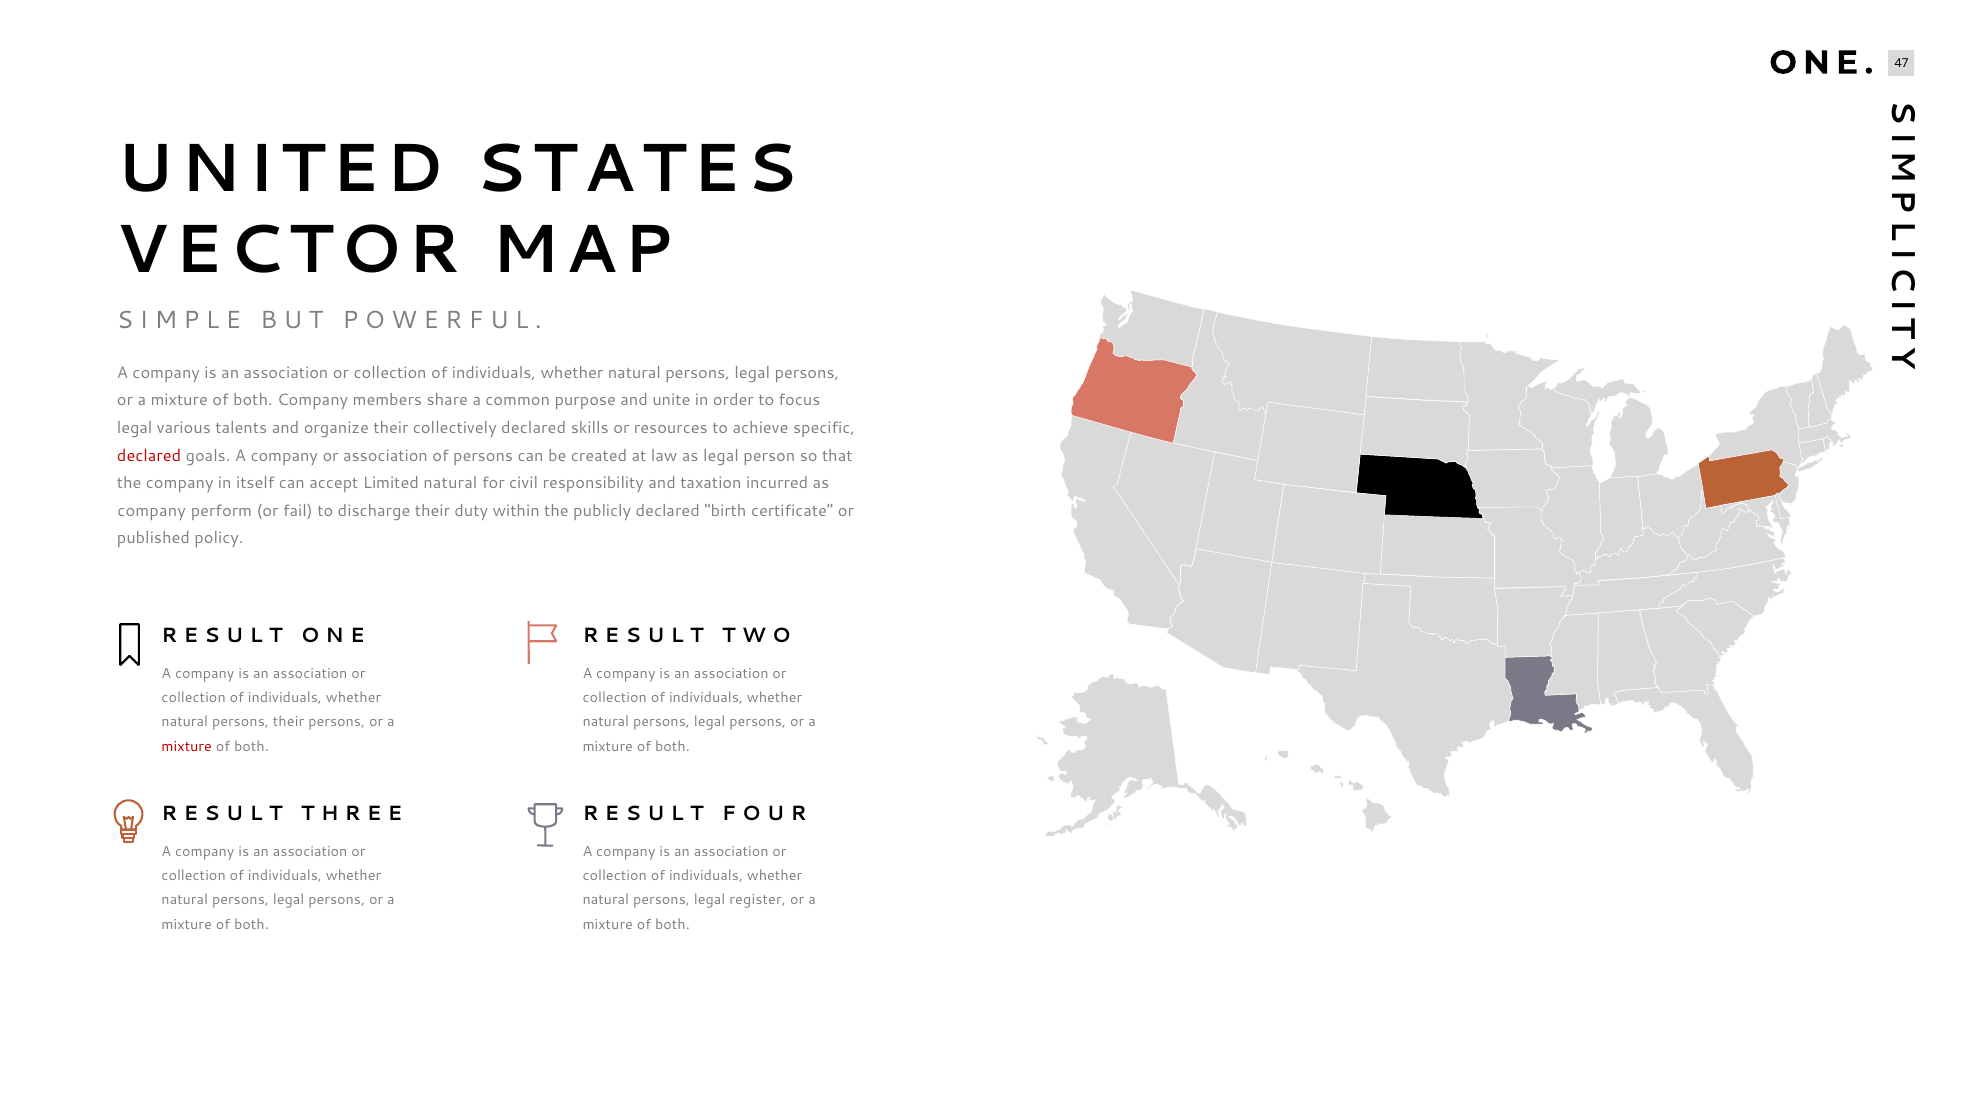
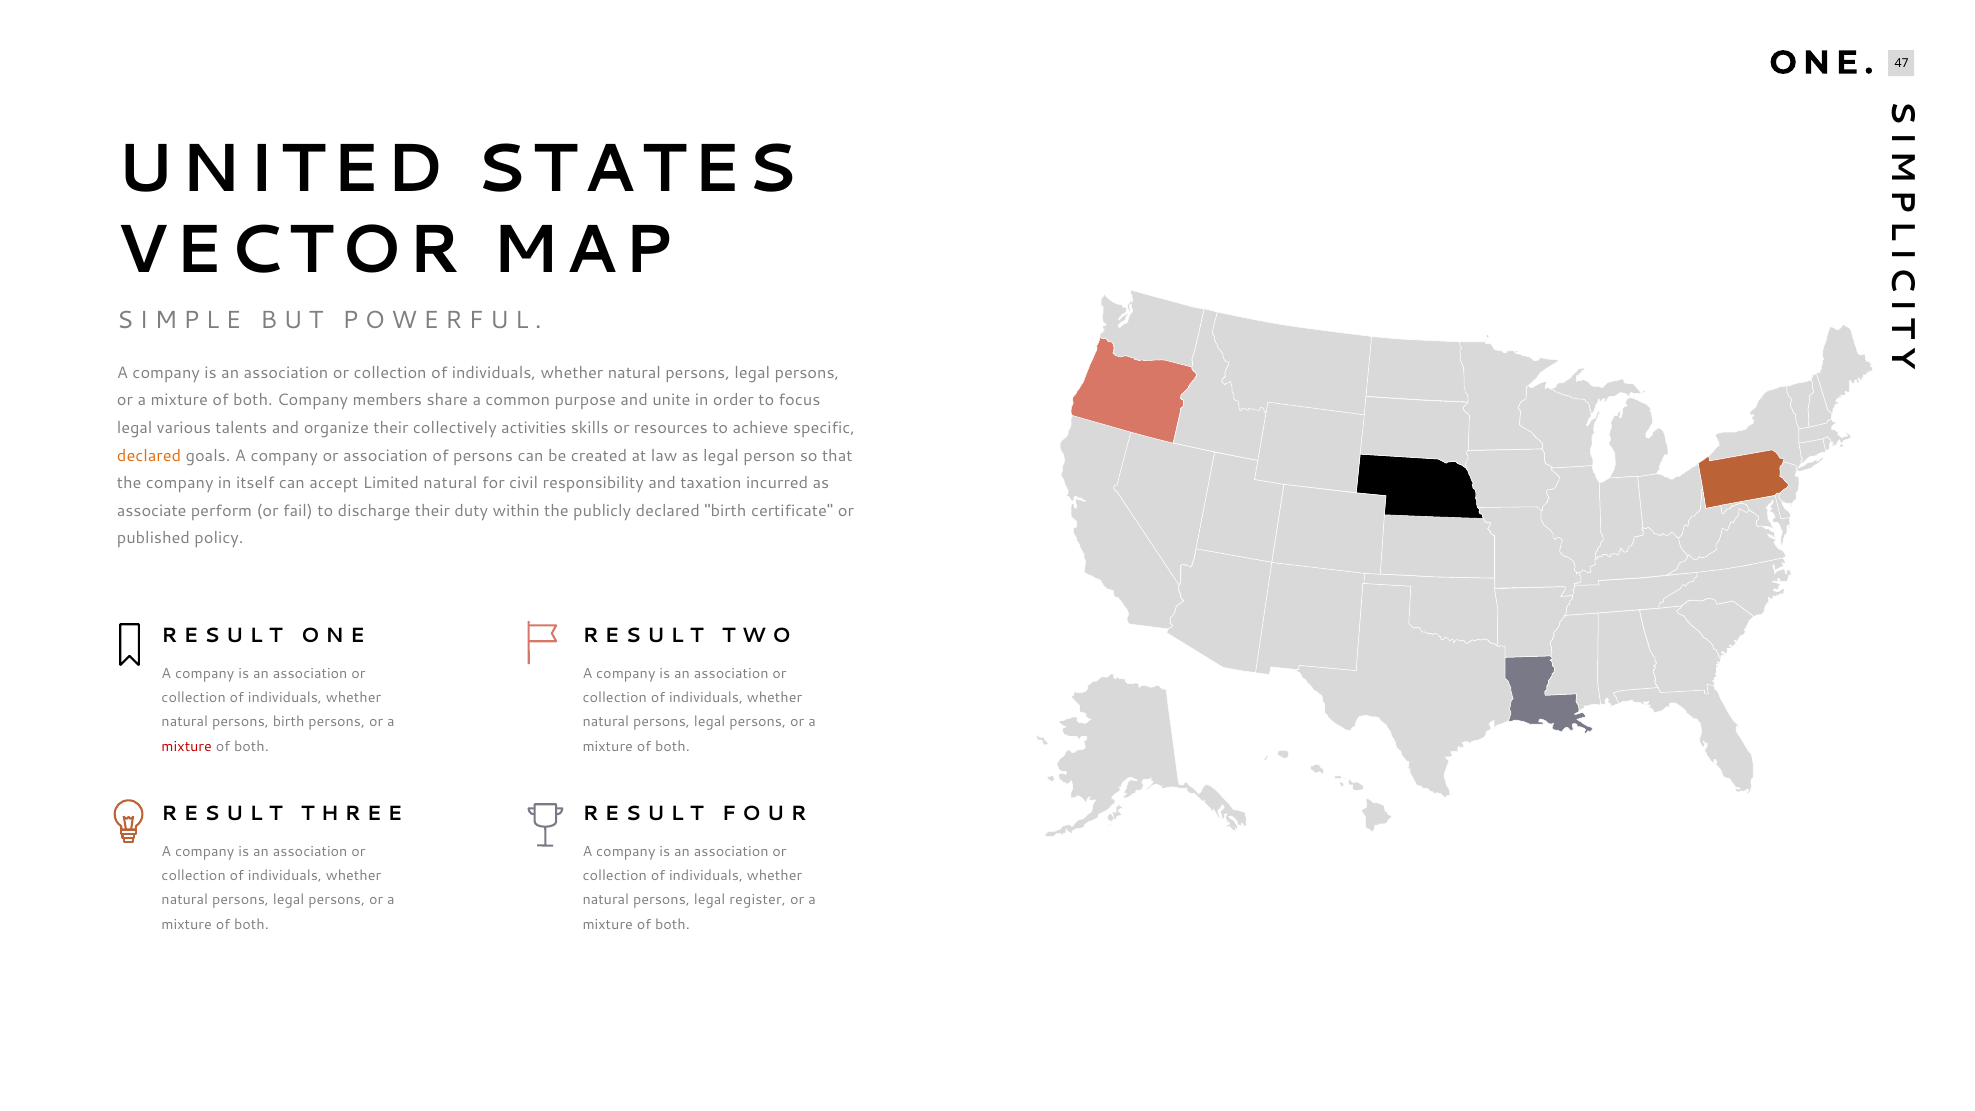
collectively declared: declared -> activities
declared at (149, 456) colour: red -> orange
company at (152, 511): company -> associate
persons their: their -> birth
